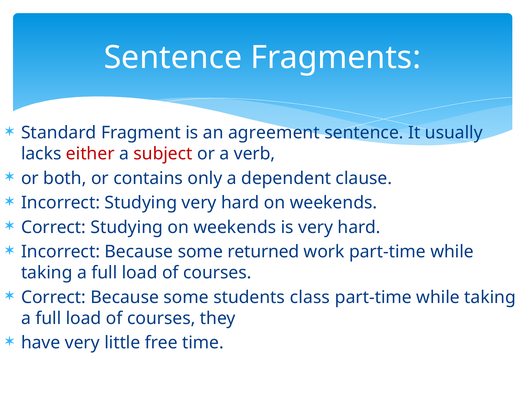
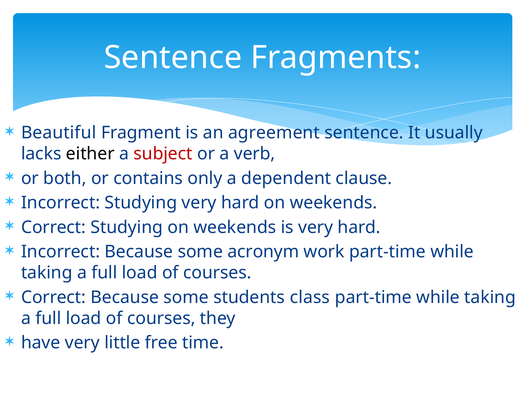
Standard: Standard -> Beautiful
either colour: red -> black
returned: returned -> acronym
